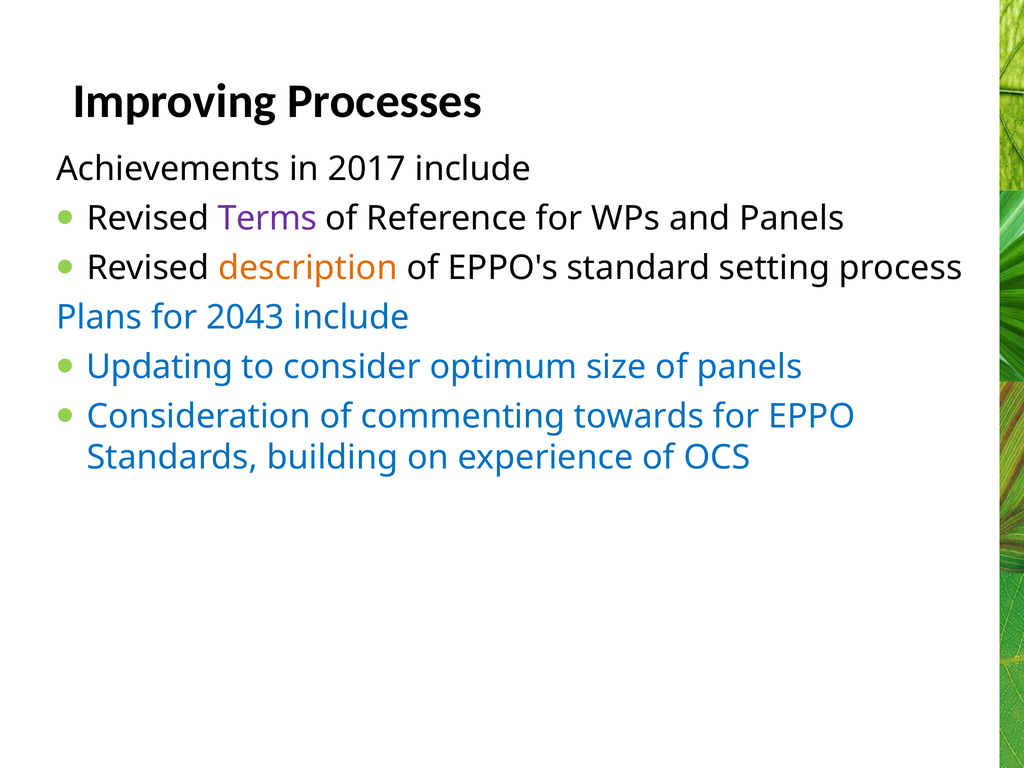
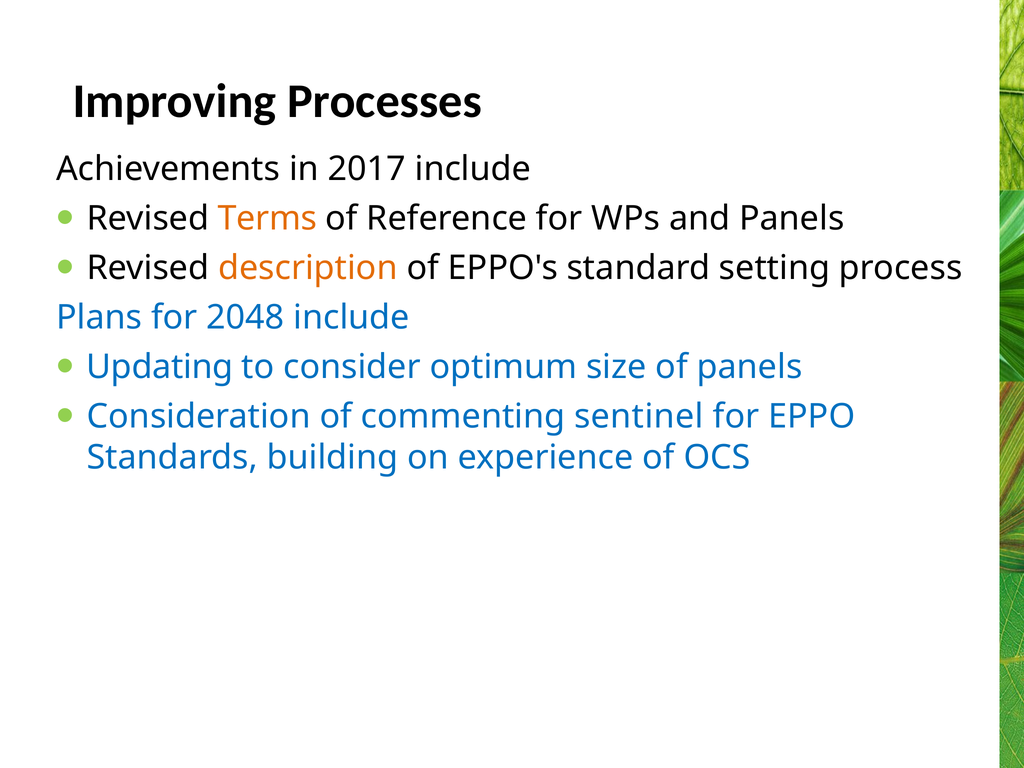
Terms colour: purple -> orange
2043: 2043 -> 2048
towards: towards -> sentinel
